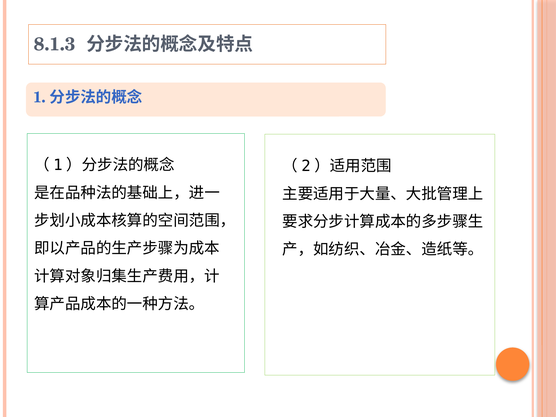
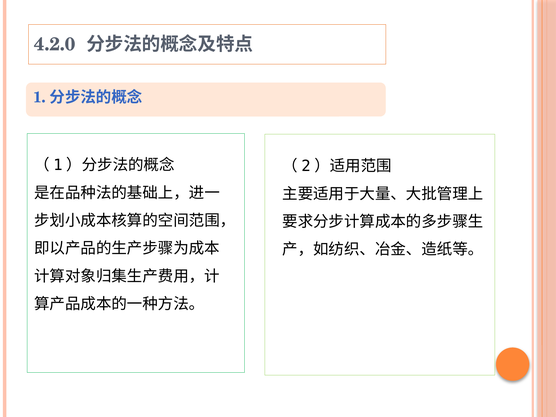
8.1.3: 8.1.3 -> 4.2.0
